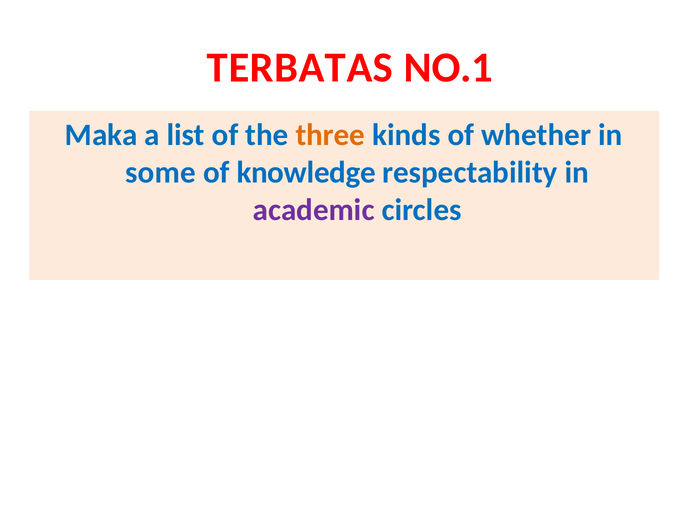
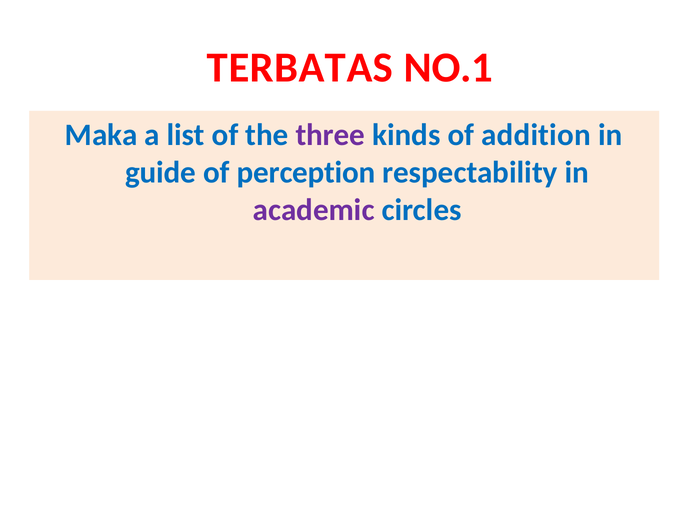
three colour: orange -> purple
whether: whether -> addition
some: some -> guide
knowledge: knowledge -> perception
